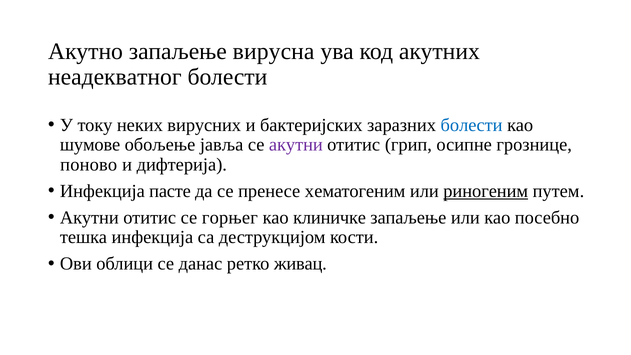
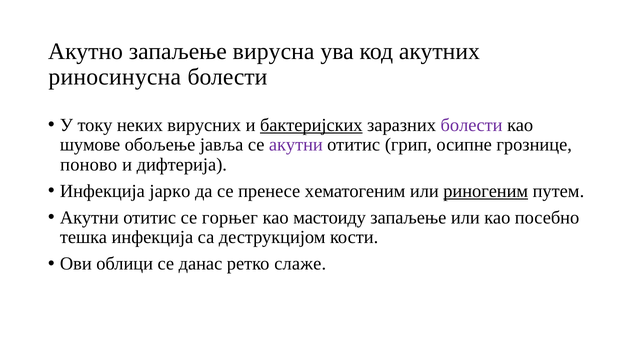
неадекватног: неадекватног -> риносинусна
бактеријских underline: none -> present
болести at (472, 125) colour: blue -> purple
пасте: пасте -> јарко
клиничке: клиничке -> мастоиду
живац: живац -> слаже
